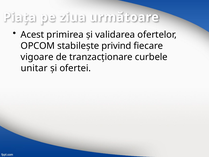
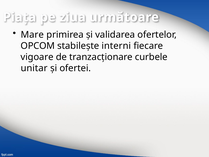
Acest: Acest -> Mare
privind: privind -> interni
